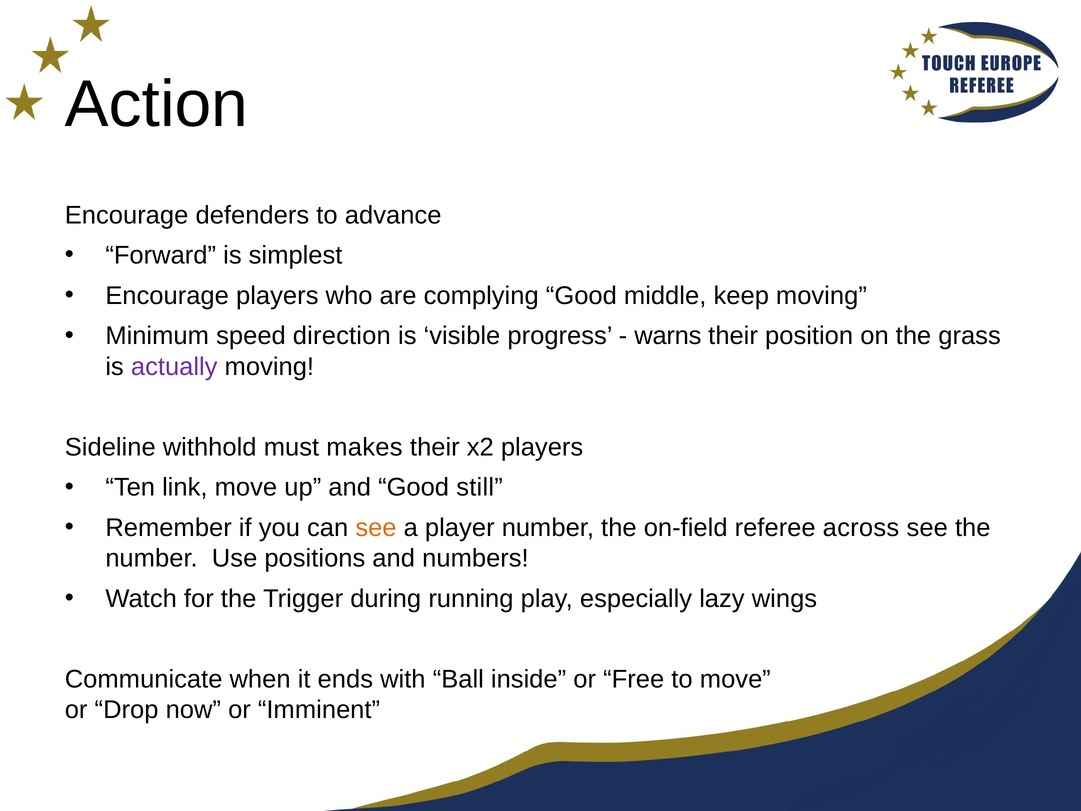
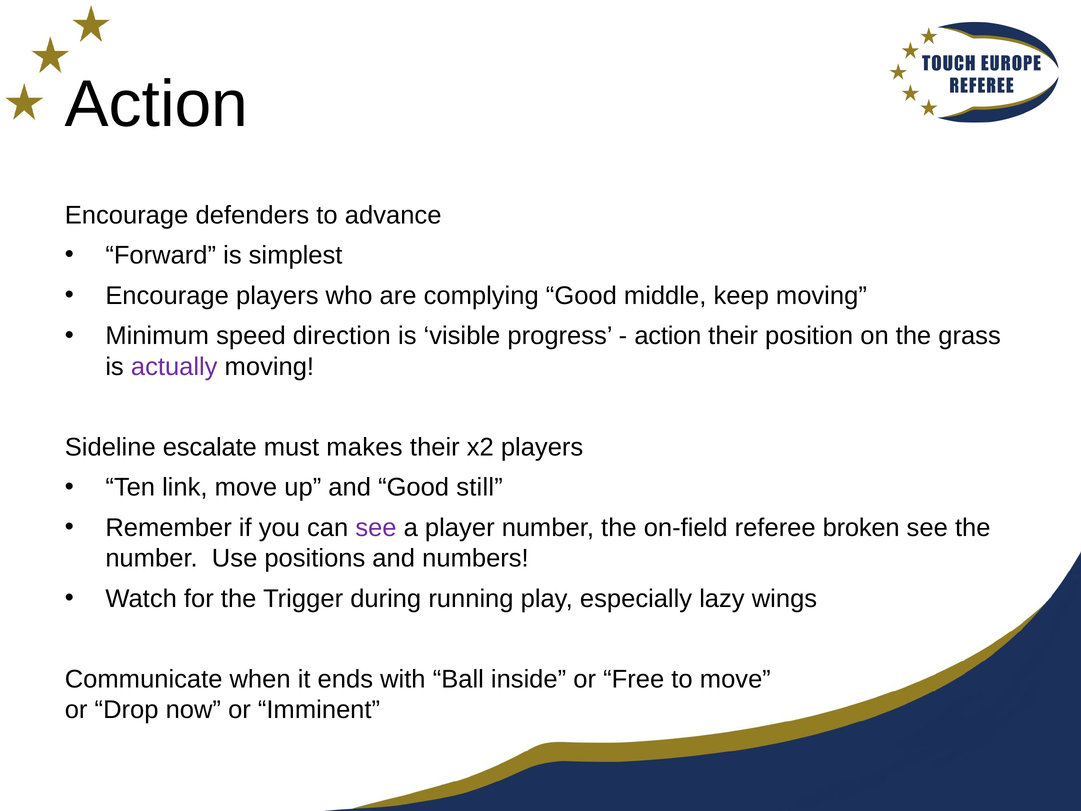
warns at (668, 336): warns -> action
withhold: withhold -> escalate
see at (376, 528) colour: orange -> purple
across: across -> broken
